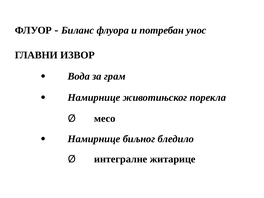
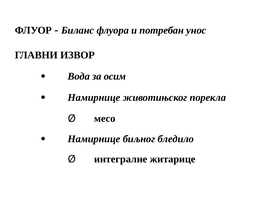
грам: грам -> осим
